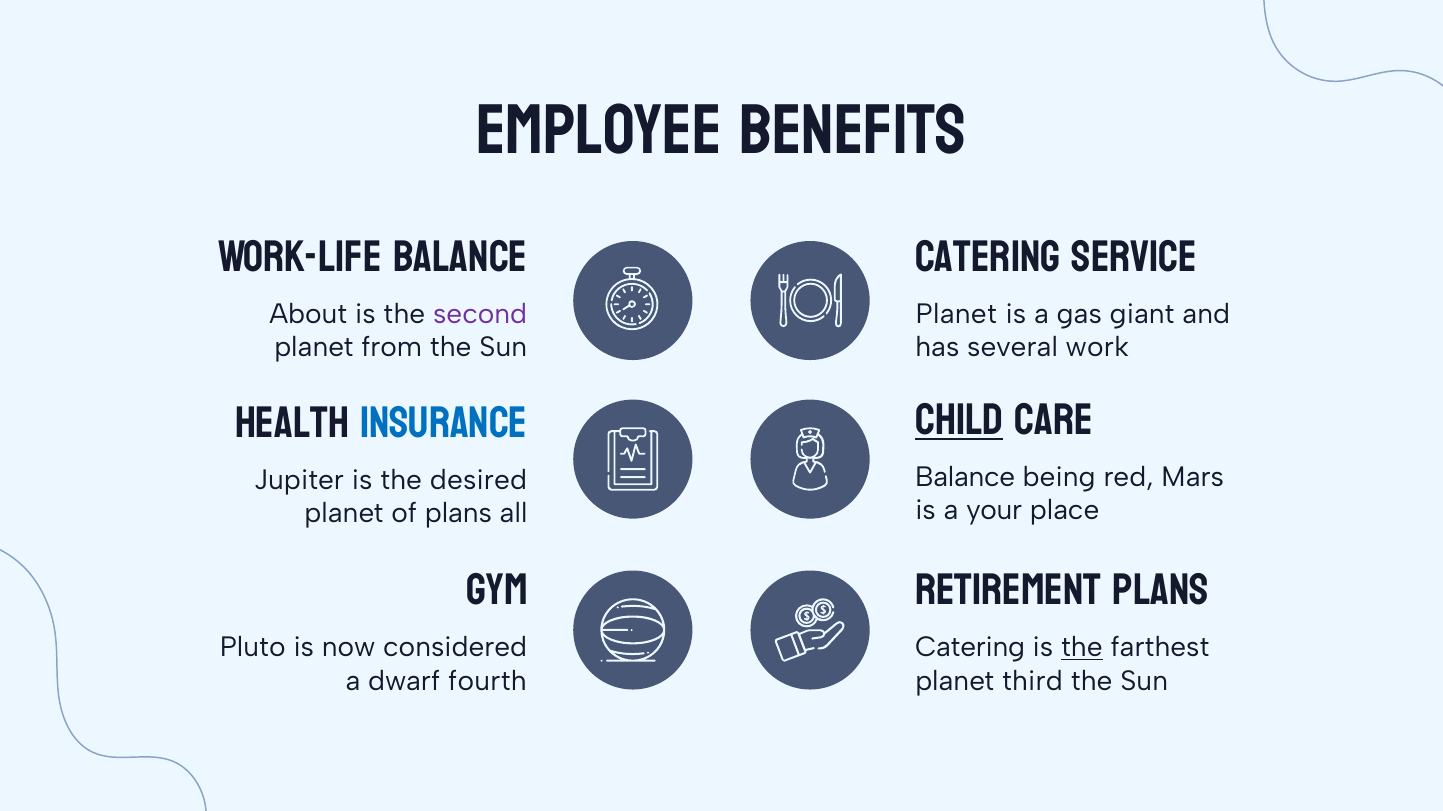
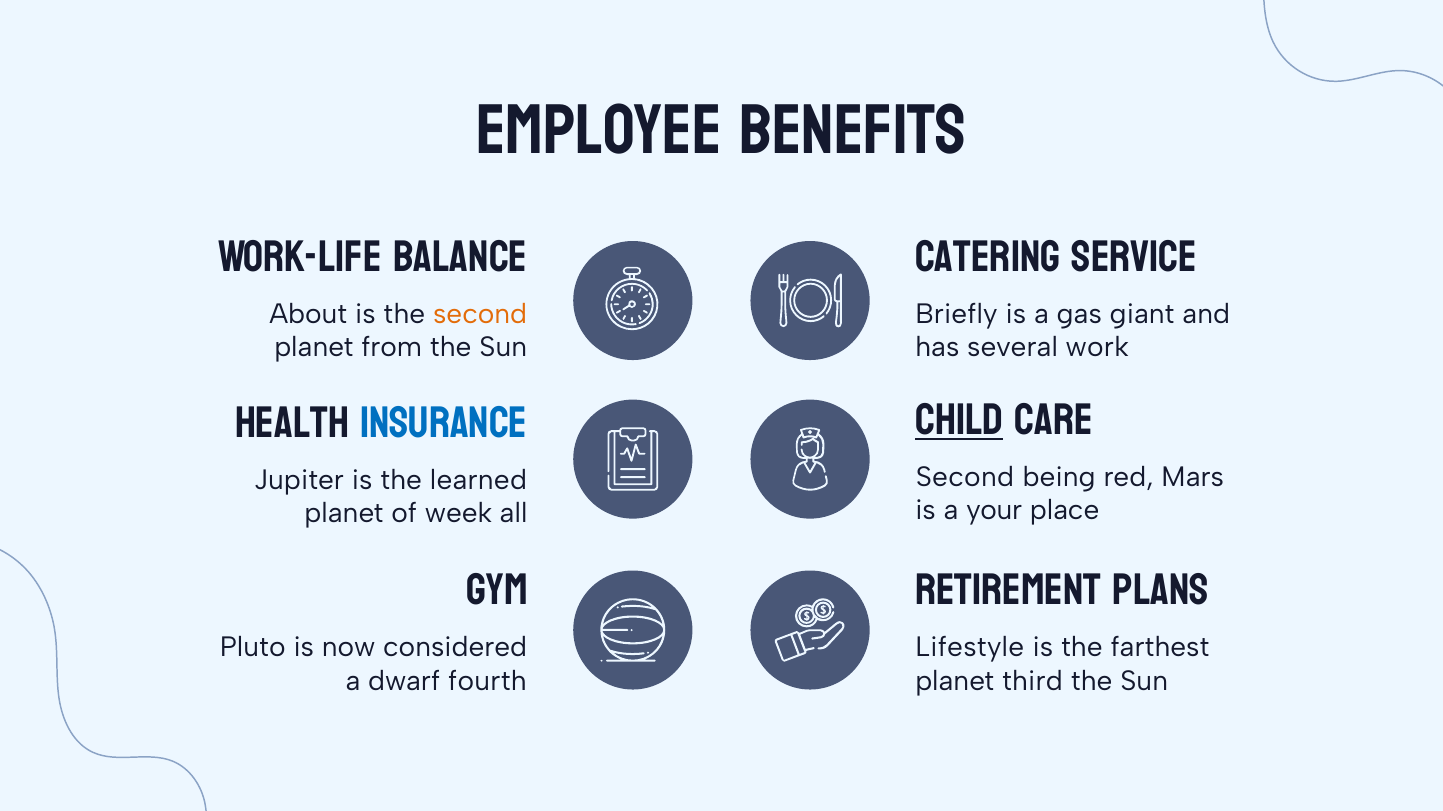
second at (480, 314) colour: purple -> orange
Planet at (956, 314): Planet -> Briefly
Balance at (965, 477): Balance -> Second
desired: desired -> learned
of plans: plans -> week
Catering at (970, 648): Catering -> Lifestyle
the at (1082, 648) underline: present -> none
